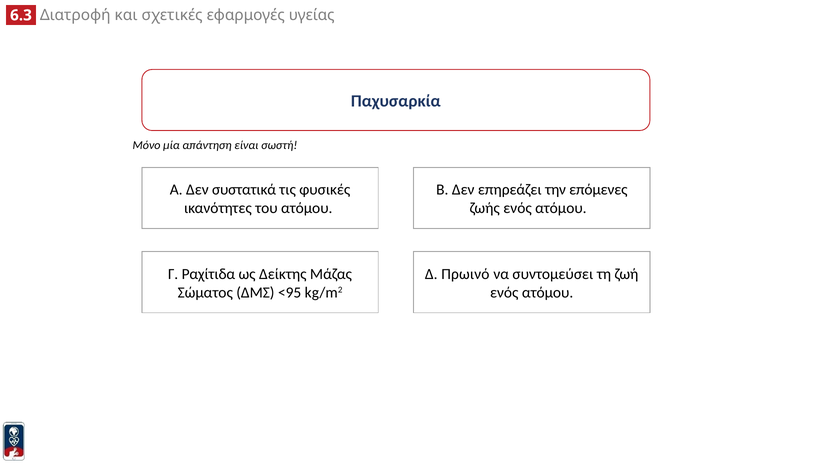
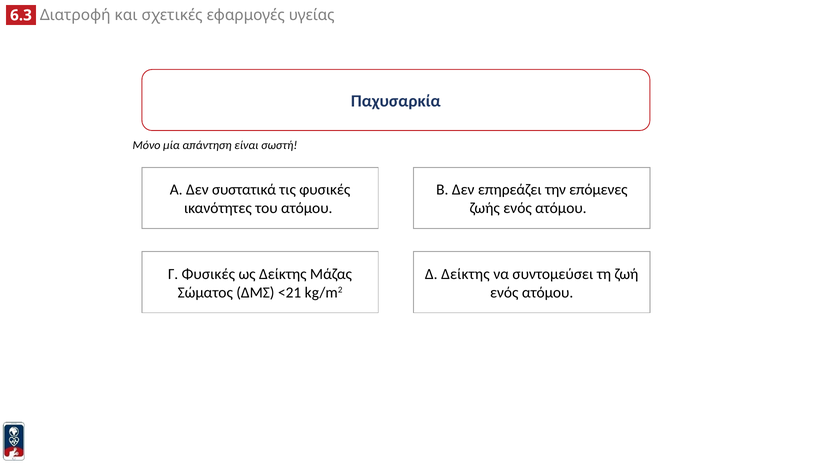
Γ Ραχίτιδα: Ραχίτιδα -> Φυσικές
Δ Πρωινό: Πρωινό -> Δείκτης
<95: <95 -> <21
